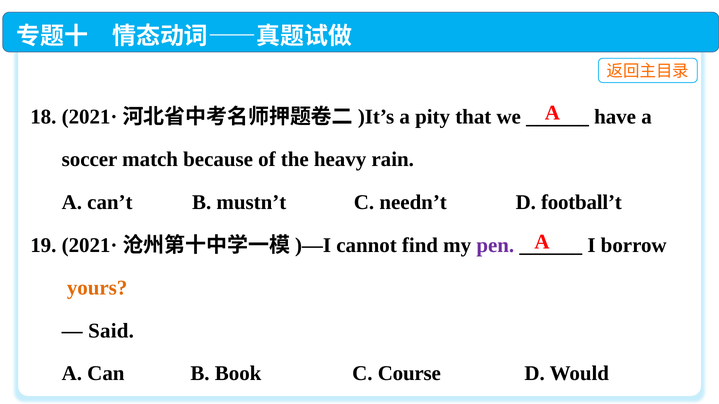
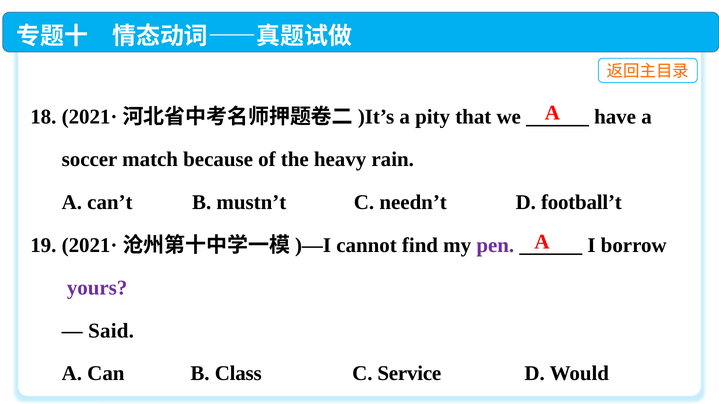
yours colour: orange -> purple
Book: Book -> Class
Course: Course -> Service
